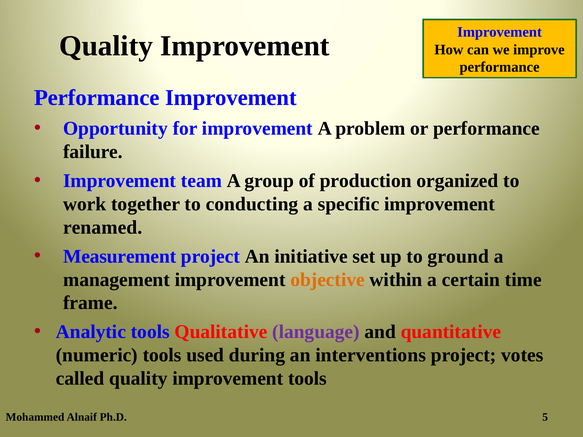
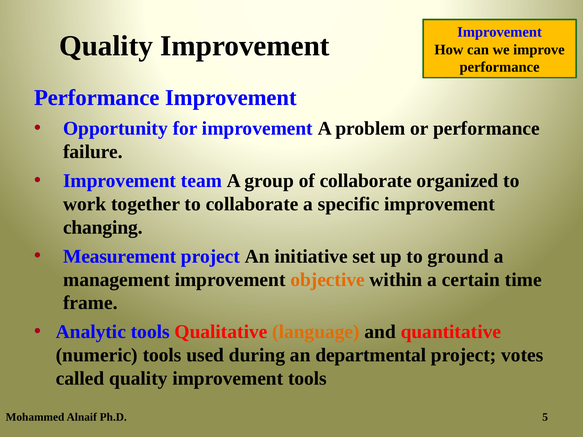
of production: production -> collaborate
to conducting: conducting -> collaborate
renamed: renamed -> changing
language colour: purple -> orange
interventions: interventions -> departmental
